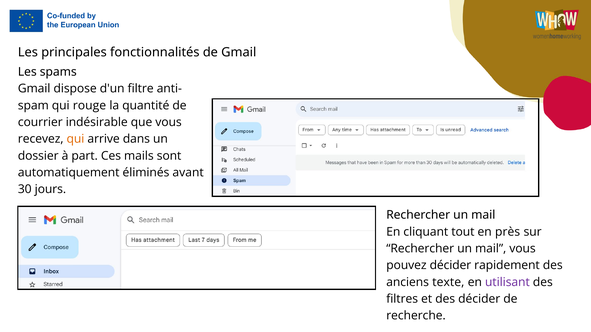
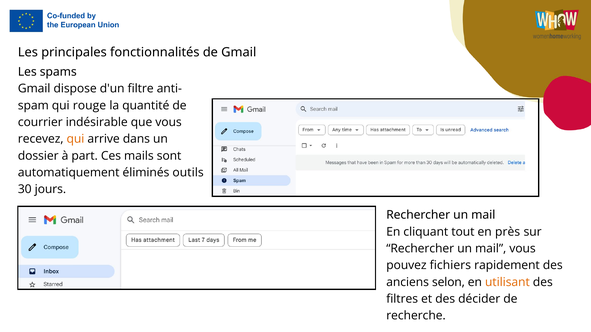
avant: avant -> outils
pouvez décider: décider -> fichiers
texte: texte -> selon
utilisant colour: purple -> orange
